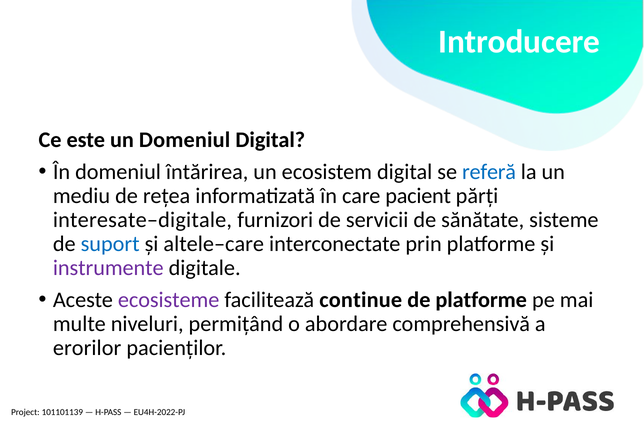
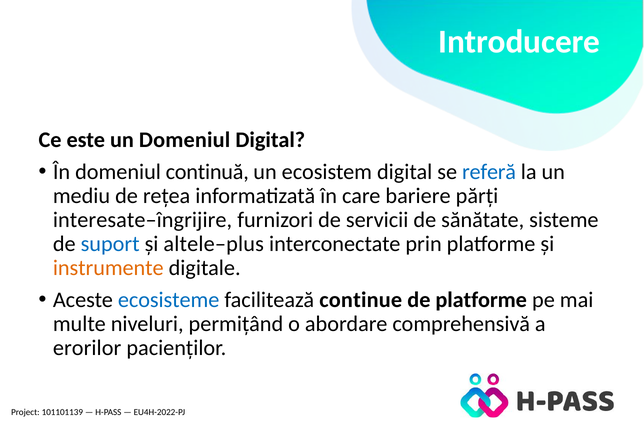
întărirea: întărirea -> continuă
pacient: pacient -> bariere
interesate–digitale: interesate–digitale -> interesate–îngrijire
altele–care: altele–care -> altele–plus
instrumente colour: purple -> orange
ecosisteme colour: purple -> blue
